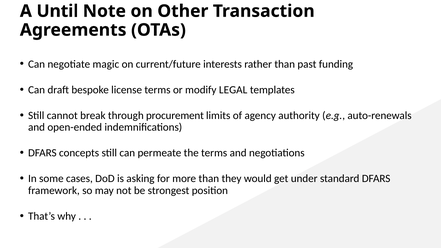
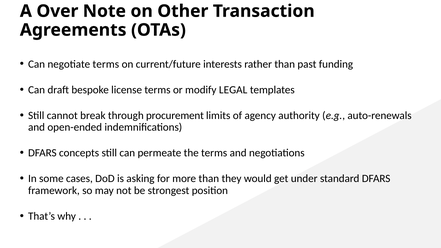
Until: Until -> Over
negotiate magic: magic -> terms
